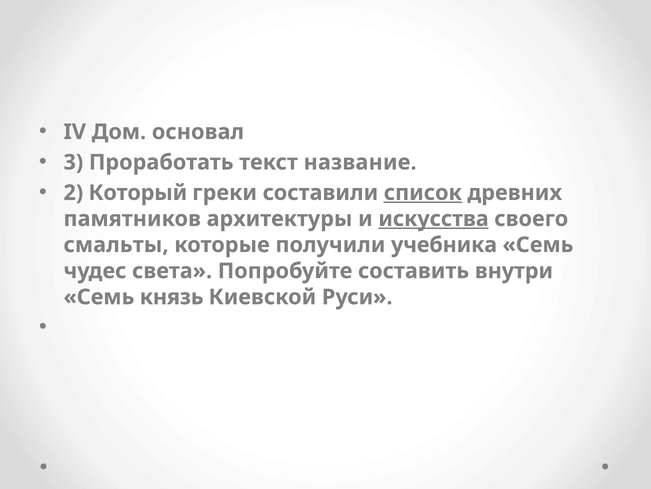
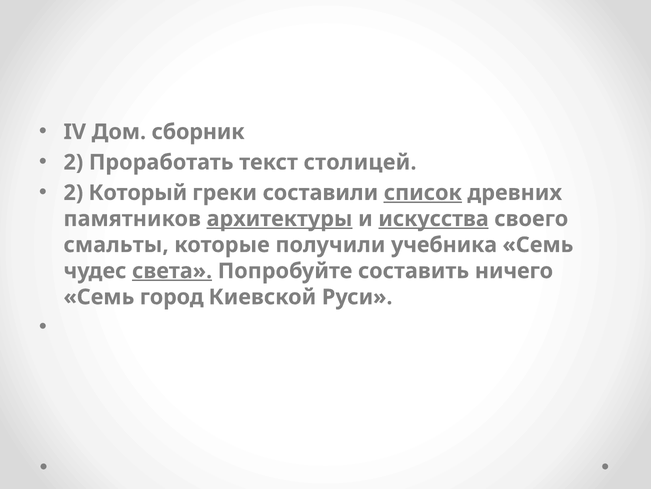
основал: основал -> сборник
3 at (73, 162): 3 -> 2
название: название -> столицей
архитектуры underline: none -> present
света underline: none -> present
внутри: внутри -> ничего
князь: князь -> город
